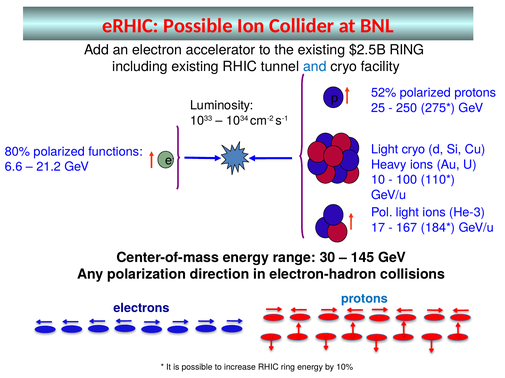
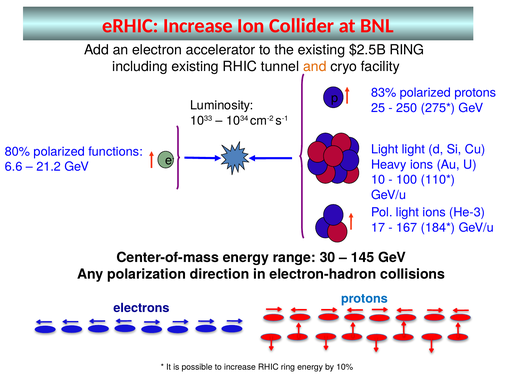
eRHIC Possible: Possible -> Increase
and colour: blue -> orange
52%: 52% -> 83%
Light cryo: cryo -> light
